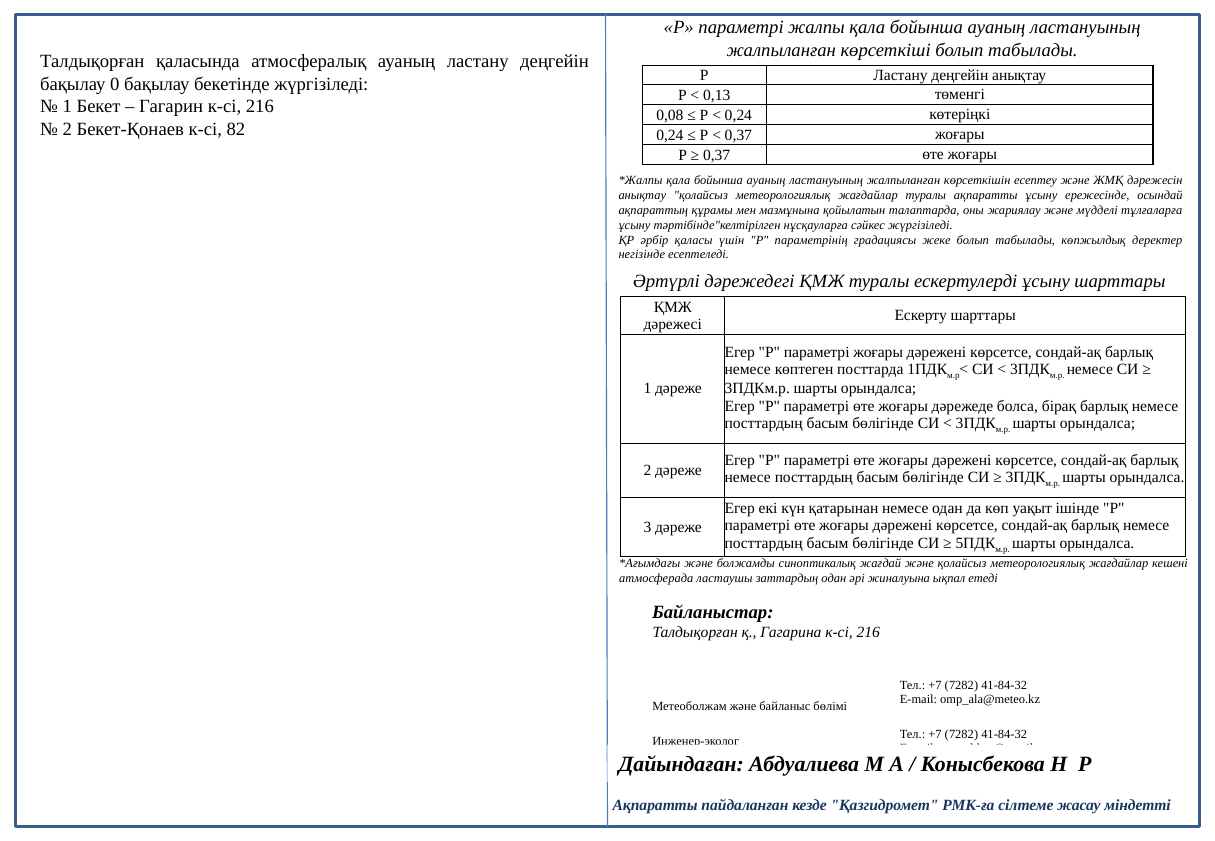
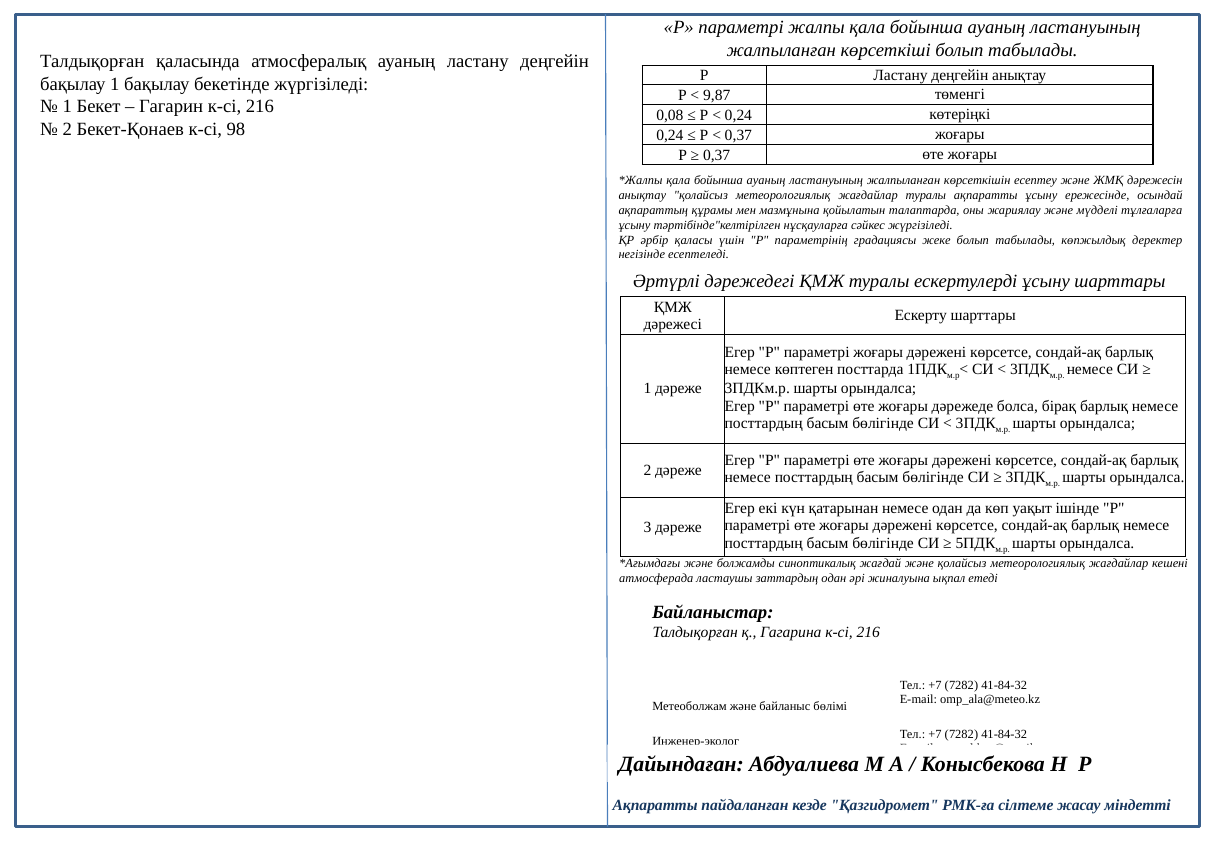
бақылау 0: 0 -> 1
0,13: 0,13 -> 9,87
82: 82 -> 98
